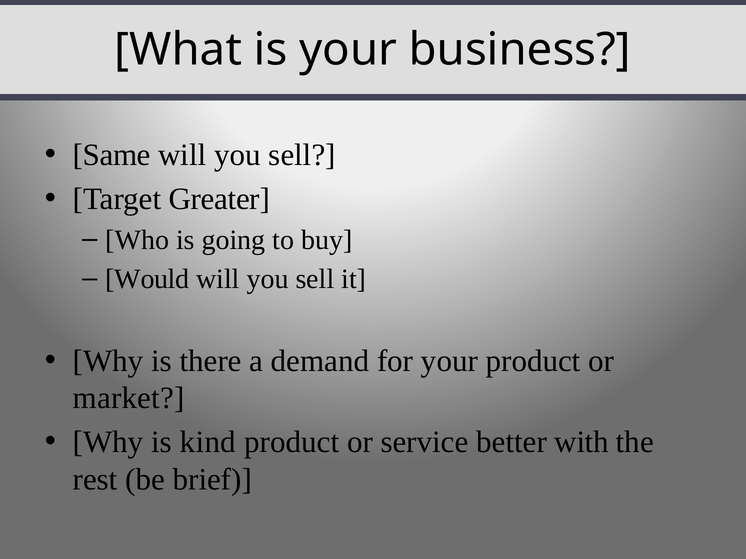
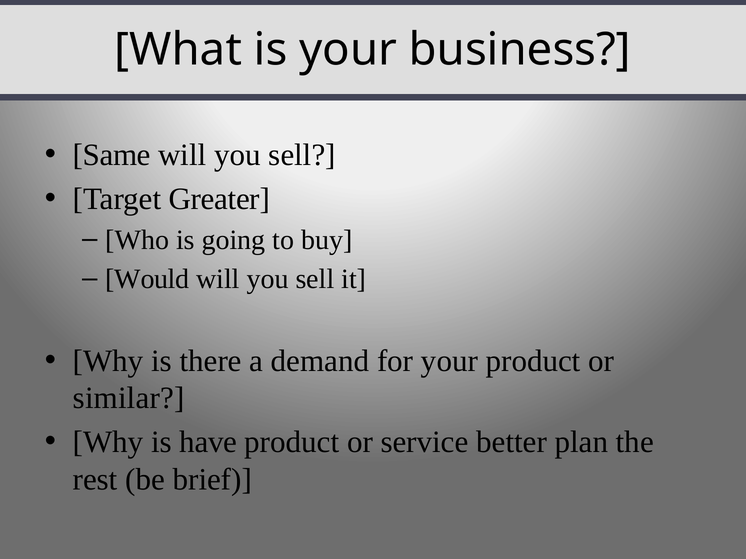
market: market -> similar
kind: kind -> have
with: with -> plan
